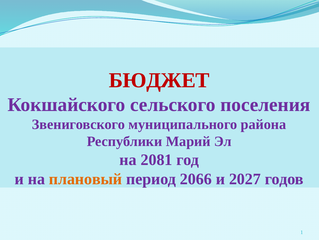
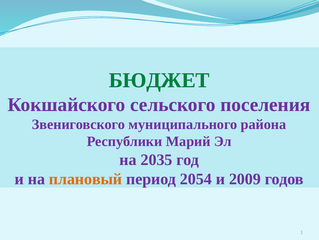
БЮДЖЕТ colour: red -> green
2081: 2081 -> 2035
2066: 2066 -> 2054
2027: 2027 -> 2009
